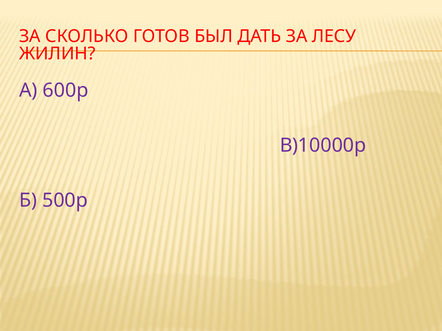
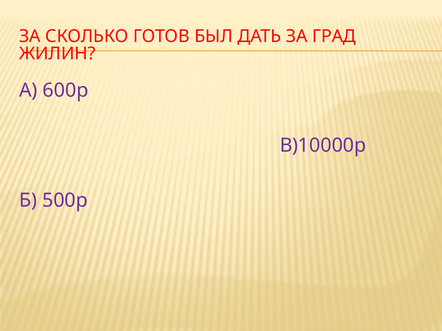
ЛЕСУ: ЛЕСУ -> ГРАД
